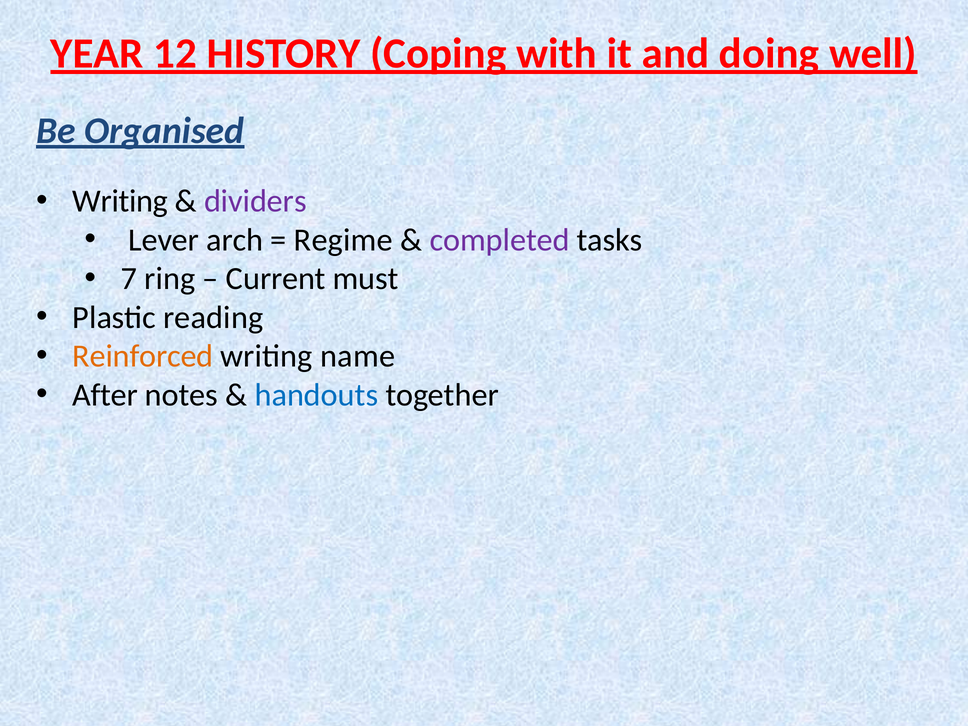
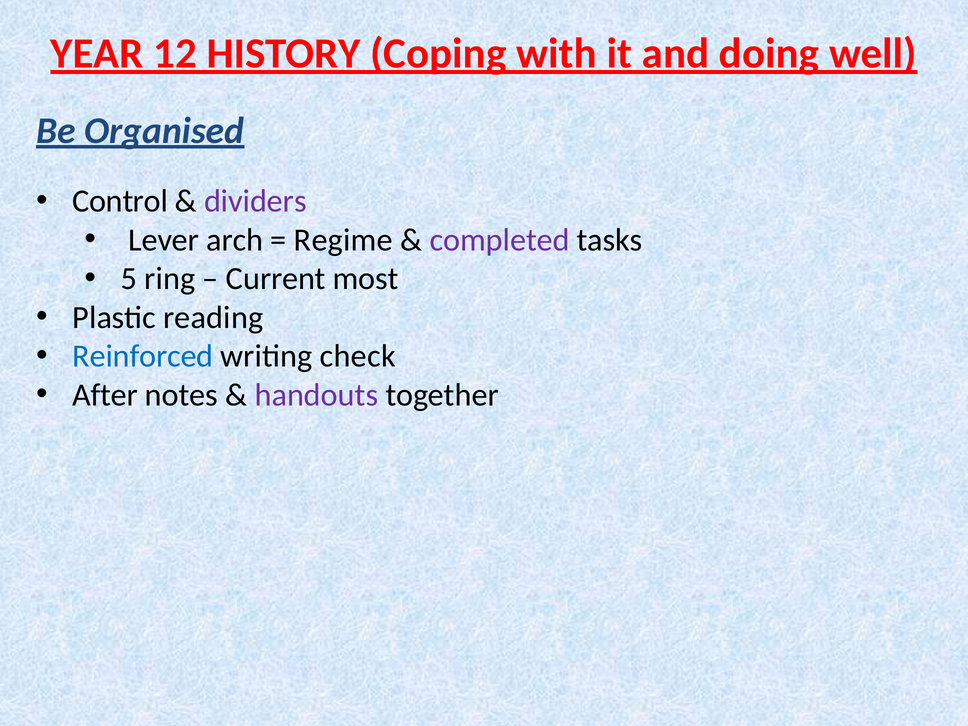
Writing at (120, 201): Writing -> Control
7: 7 -> 5
must: must -> most
Reinforced colour: orange -> blue
name: name -> check
handouts colour: blue -> purple
